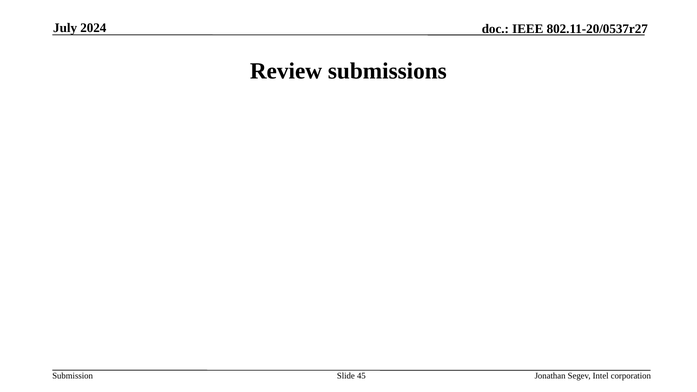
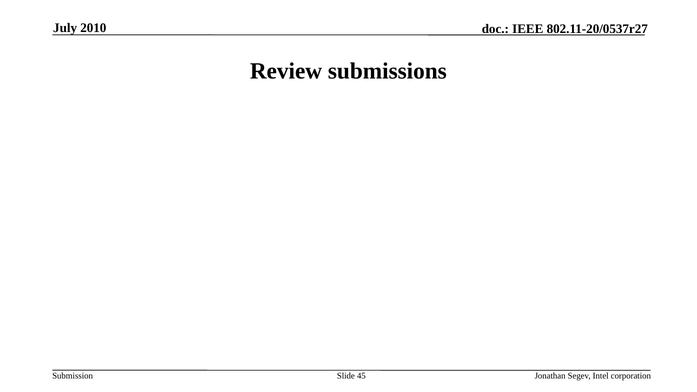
2024: 2024 -> 2010
